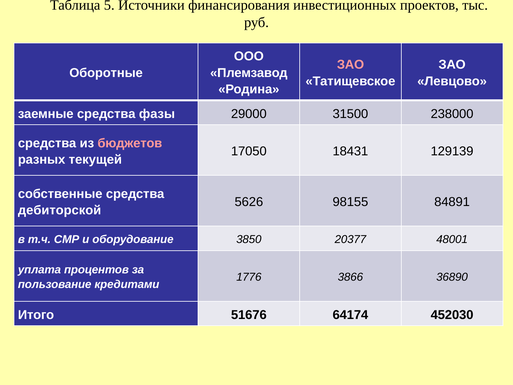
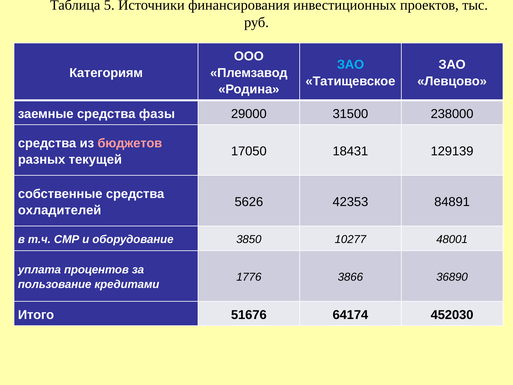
ЗАО at (351, 65) colour: pink -> light blue
Оборотные: Оборотные -> Категориям
98155: 98155 -> 42353
дебиторской: дебиторской -> охладителей
20377: 20377 -> 10277
